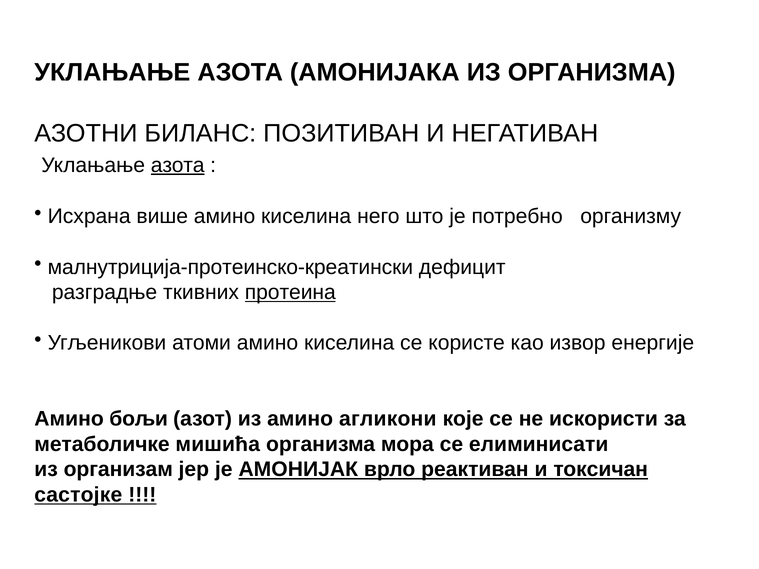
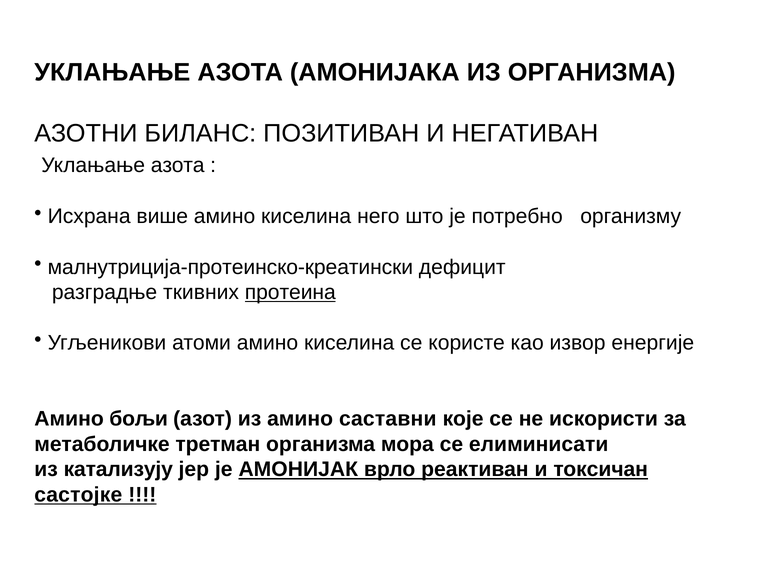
азота at (178, 165) underline: present -> none
агликони: агликони -> саставни
мишића: мишића -> третман
организам: организам -> катализују
